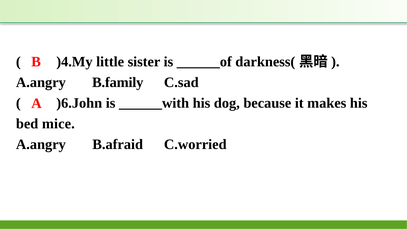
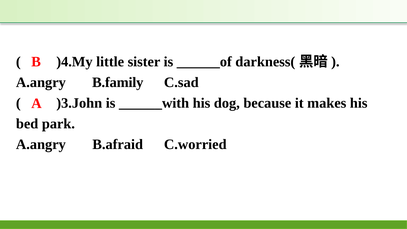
)6.John: )6.John -> )3.John
mice: mice -> park
